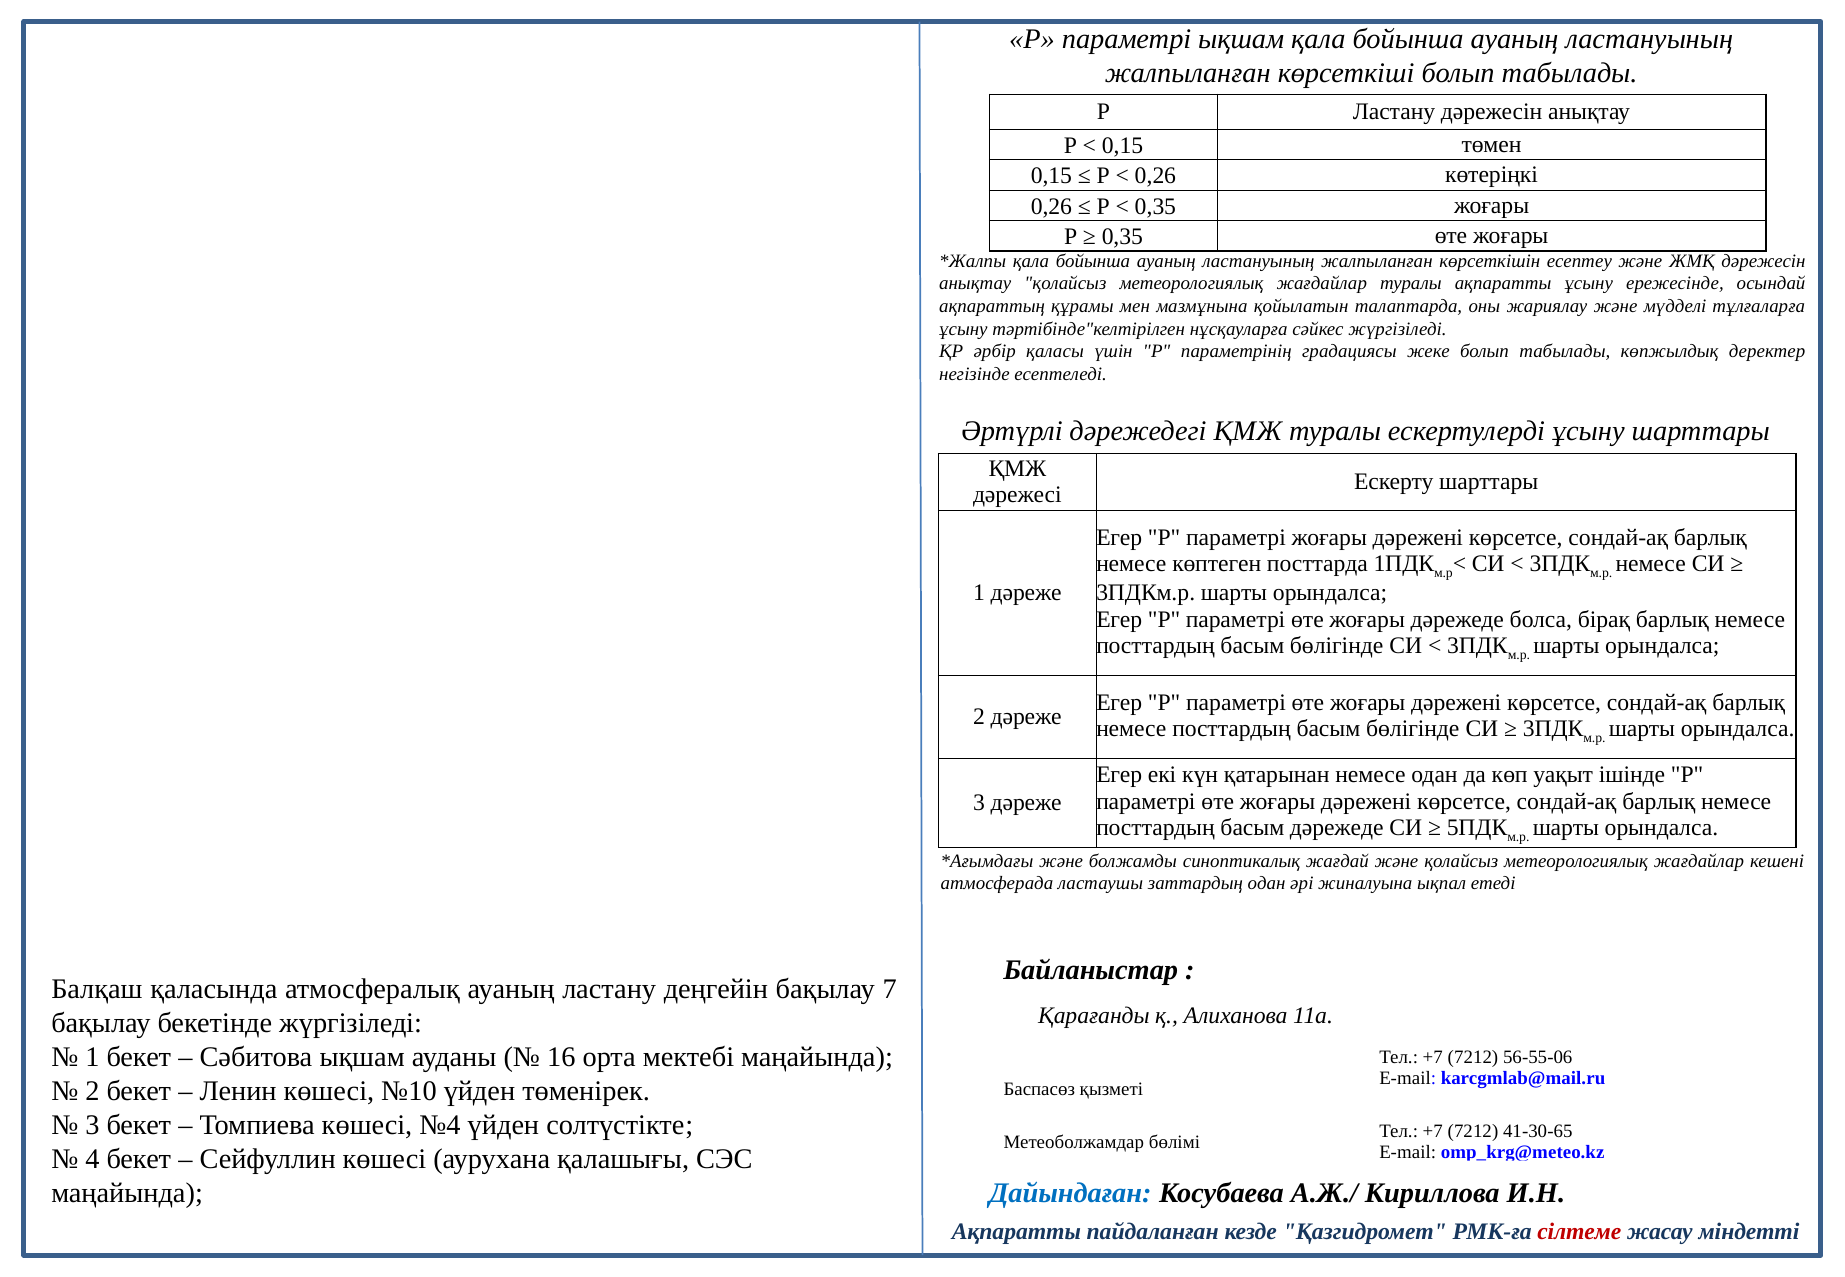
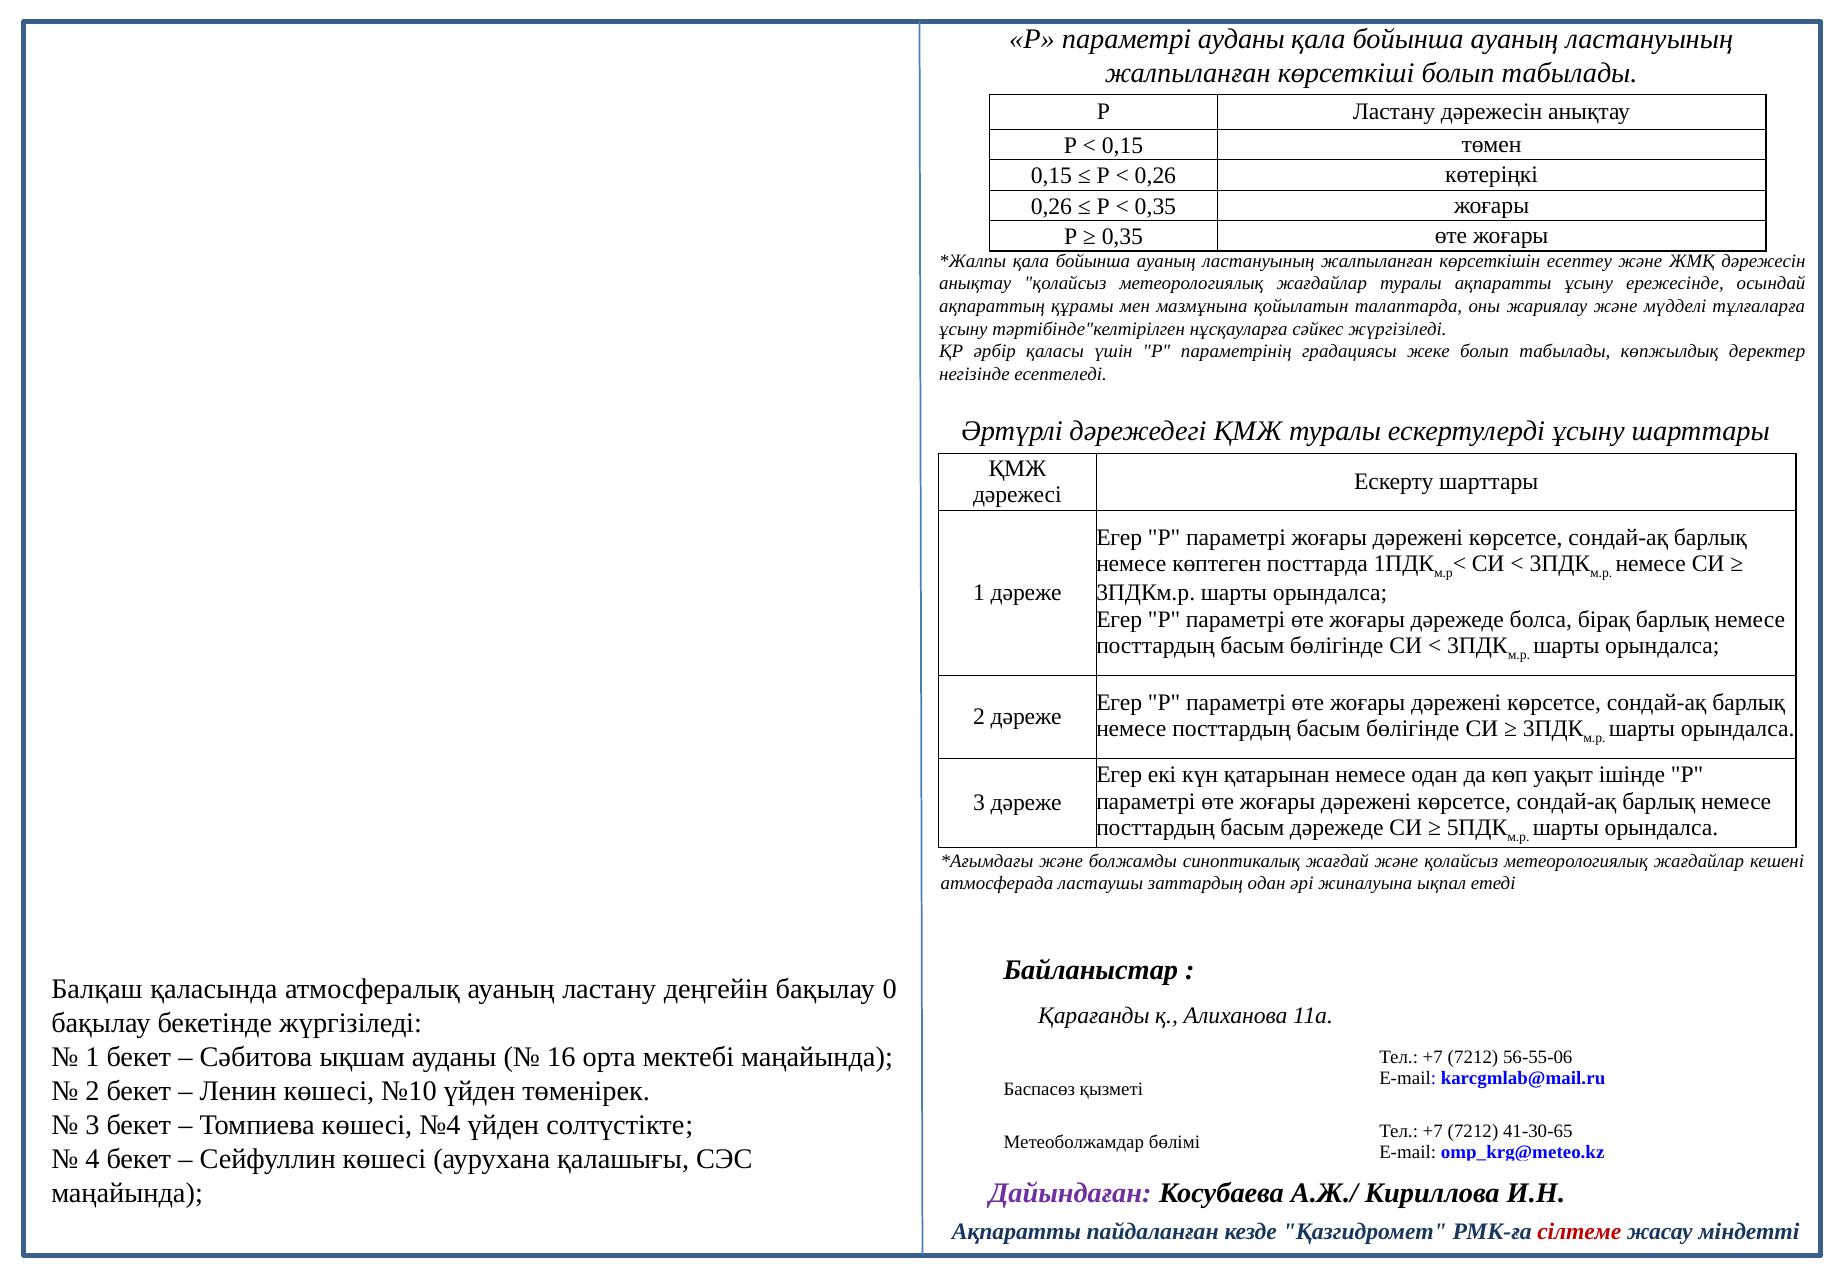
параметрі ықшам: ықшам -> ауданы
7: 7 -> 0
Дайындаған colour: blue -> purple
